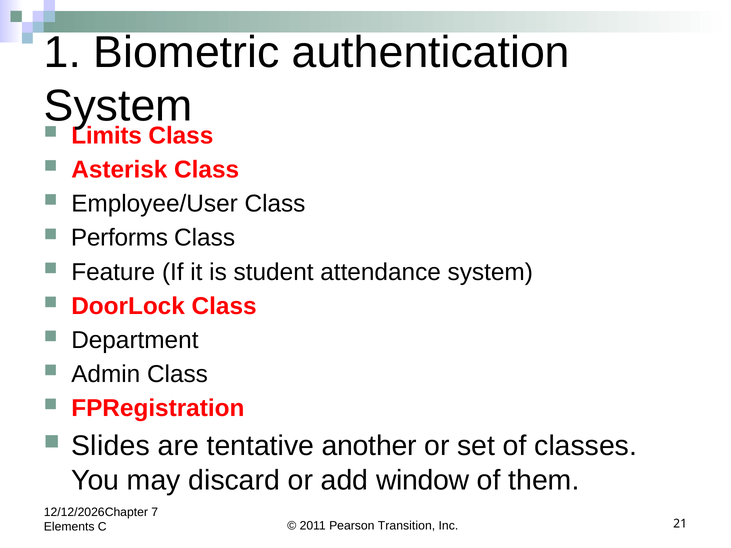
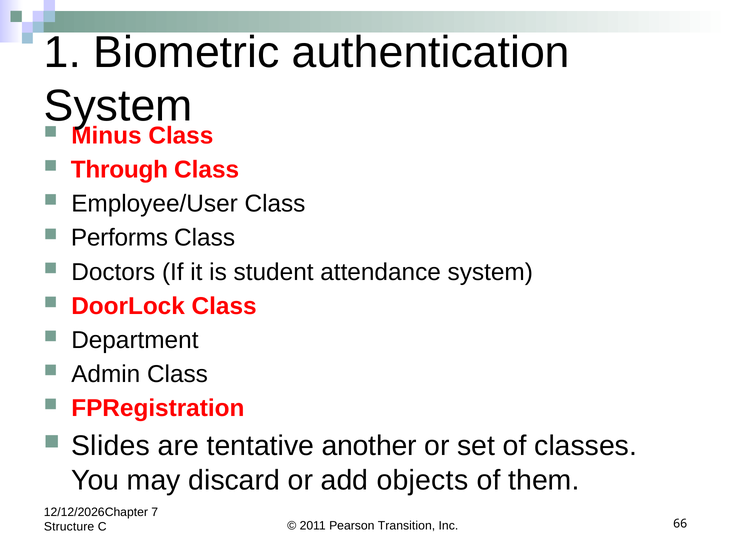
Limits: Limits -> Minus
Asterisk: Asterisk -> Through
Feature: Feature -> Doctors
window: window -> objects
21: 21 -> 66
Elements: Elements -> Structure
